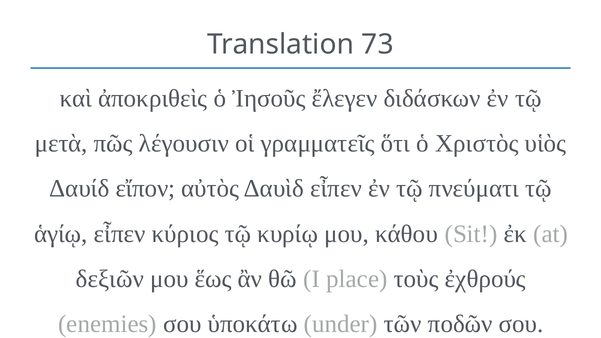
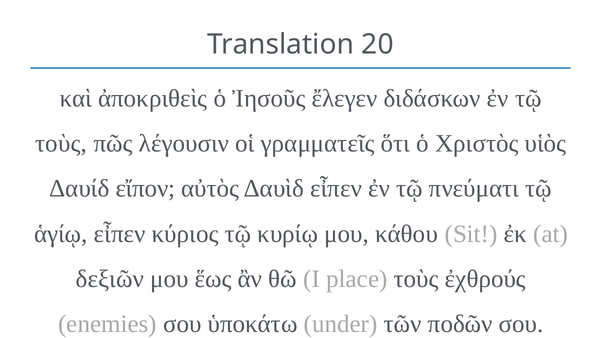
73: 73 -> 20
μετὰ at (61, 144): μετὰ -> τοὺς
